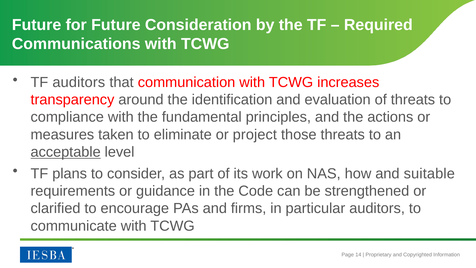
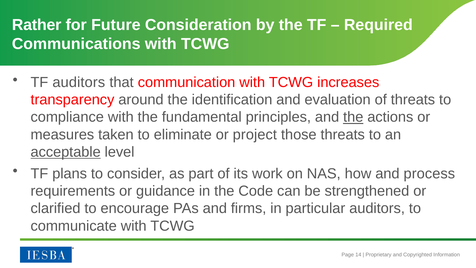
Future at (37, 25): Future -> Rather
the at (353, 117) underline: none -> present
suitable: suitable -> process
